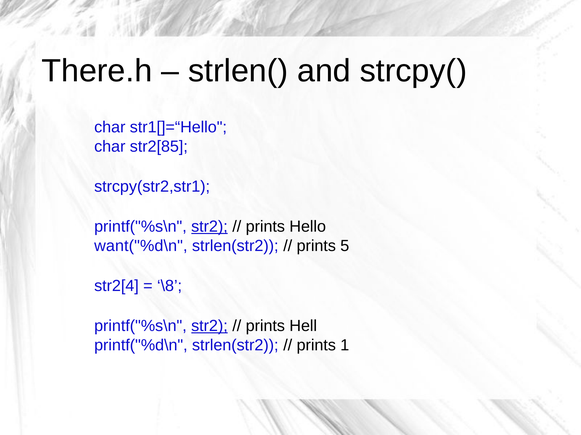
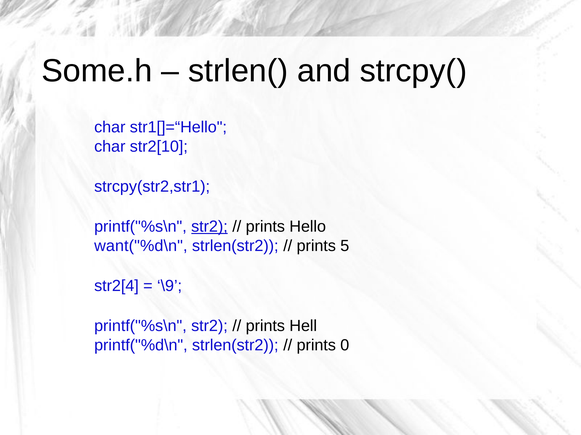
There.h: There.h -> Some.h
str2[85: str2[85 -> str2[10
\8: \8 -> \9
str2 at (209, 326) underline: present -> none
1: 1 -> 0
